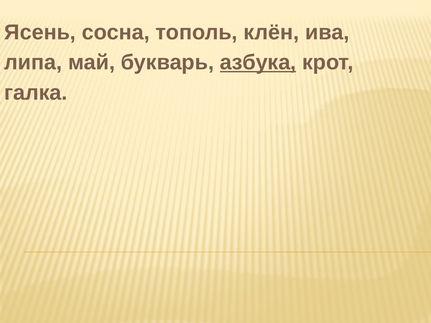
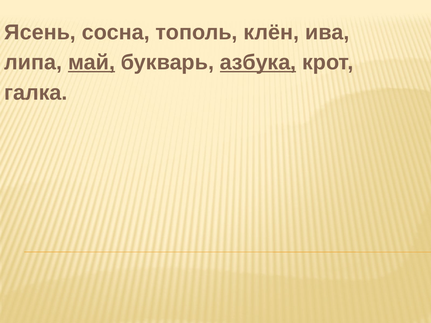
май underline: none -> present
